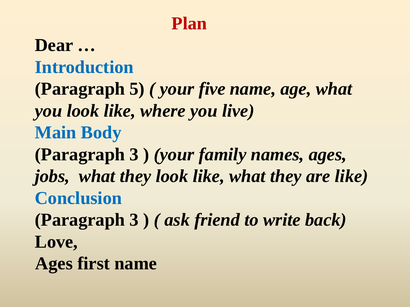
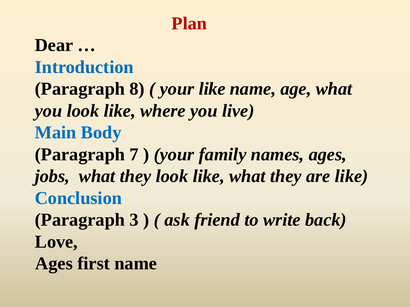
5: 5 -> 8
your five: five -> like
3 at (134, 155): 3 -> 7
